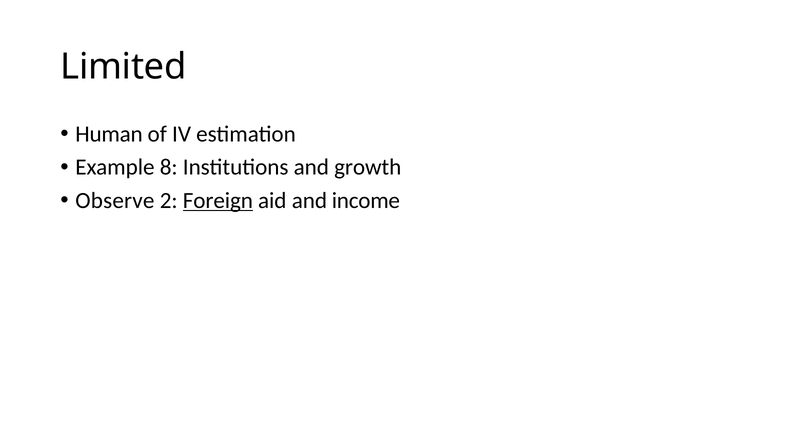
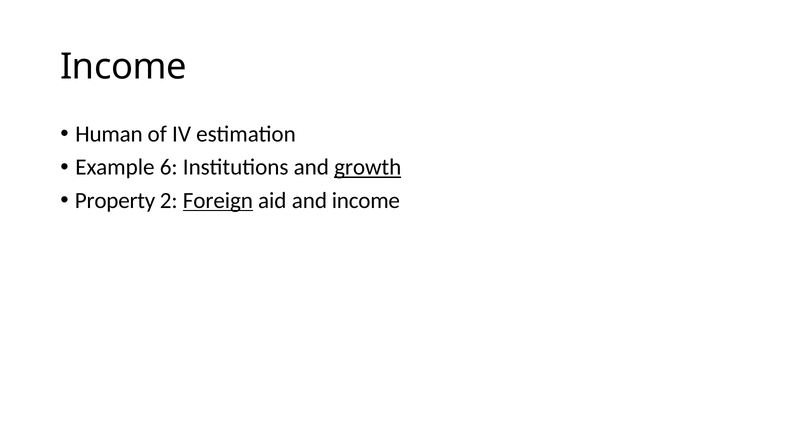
Limited at (123, 67): Limited -> Income
8: 8 -> 6
growth underline: none -> present
Observe: Observe -> Property
